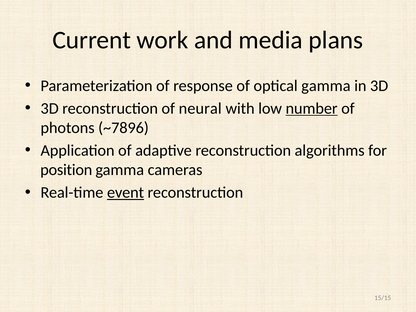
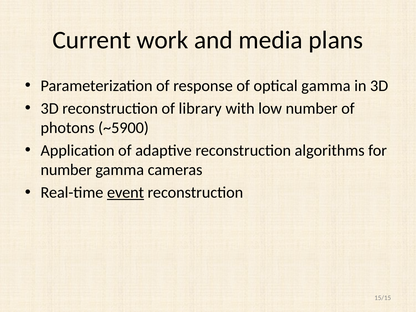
neural: neural -> library
number at (312, 108) underline: present -> none
~7896: ~7896 -> ~5900
position at (66, 170): position -> number
